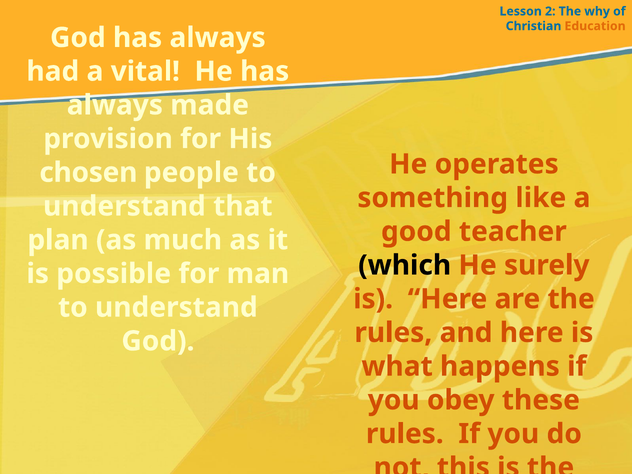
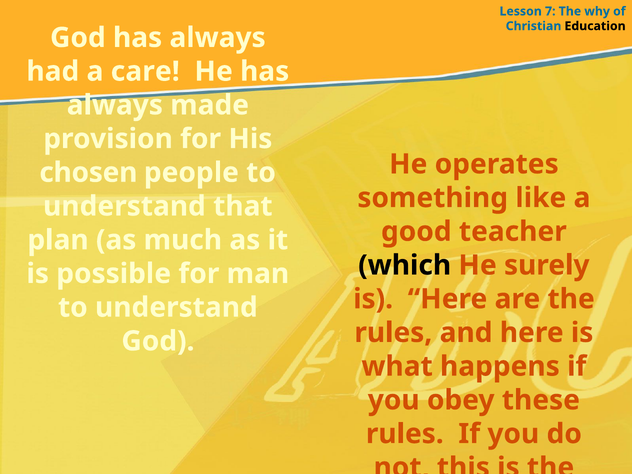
2: 2 -> 7
Education colour: orange -> black
vital: vital -> care
